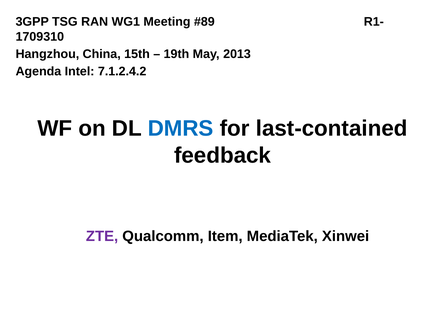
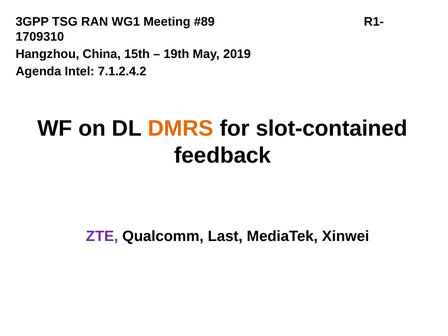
2013: 2013 -> 2019
DMRS colour: blue -> orange
last-contained: last-contained -> slot-contained
Item: Item -> Last
